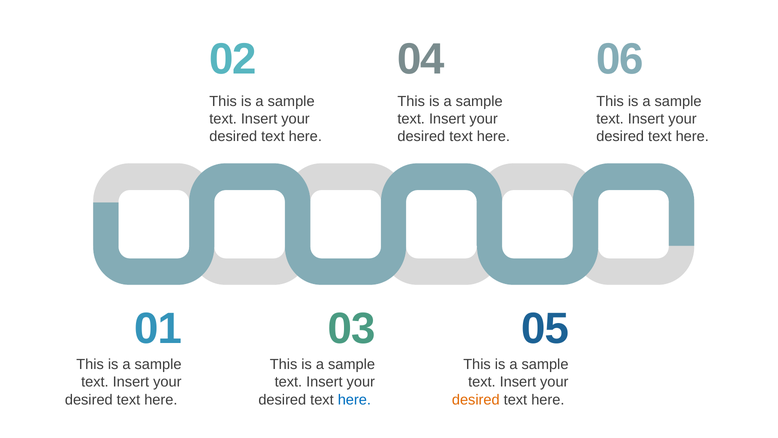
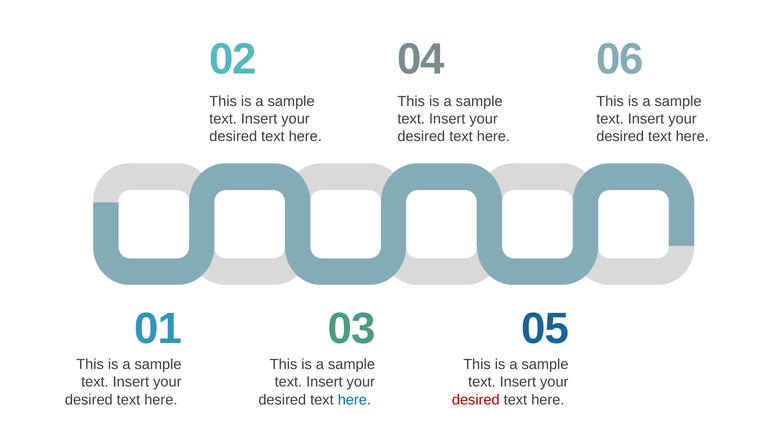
desired at (476, 399) colour: orange -> red
